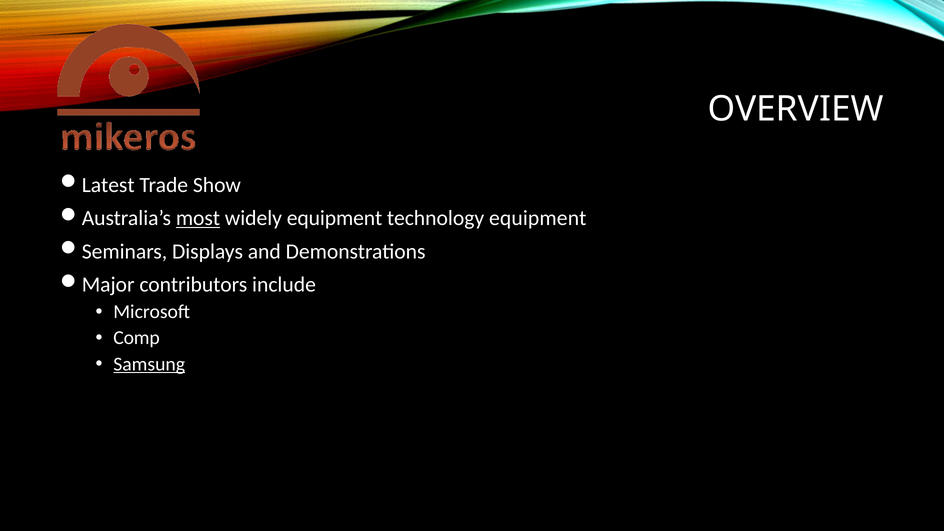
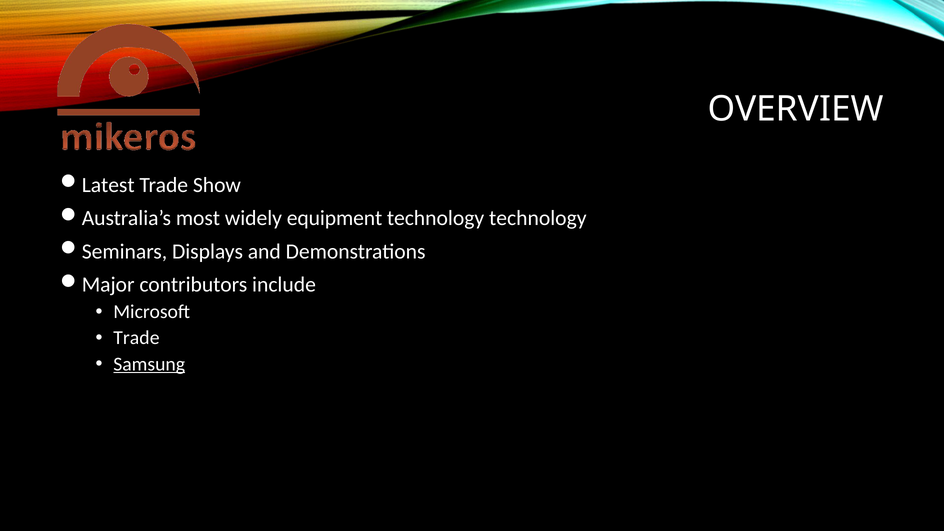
most underline: present -> none
technology equipment: equipment -> technology
Comp at (137, 338): Comp -> Trade
